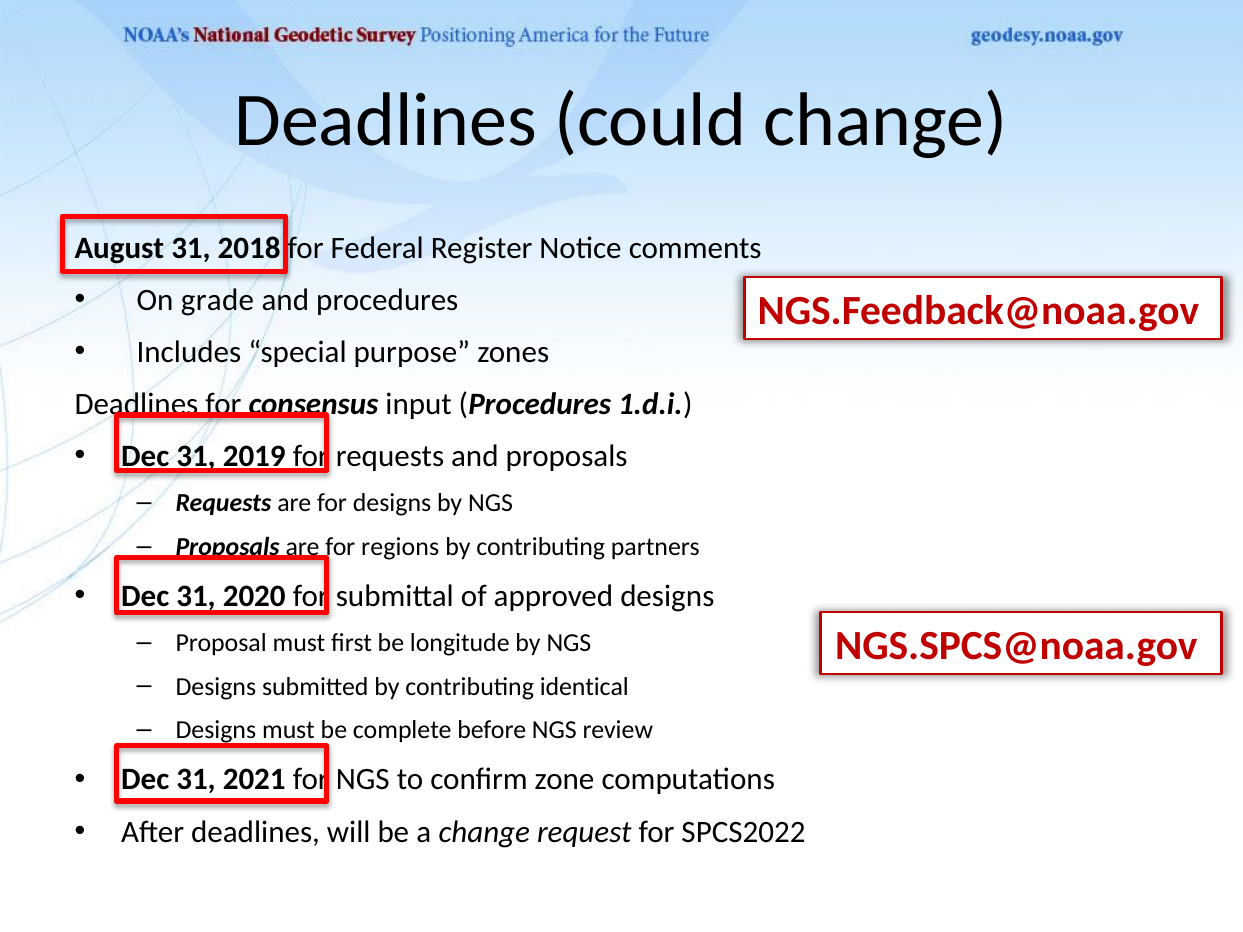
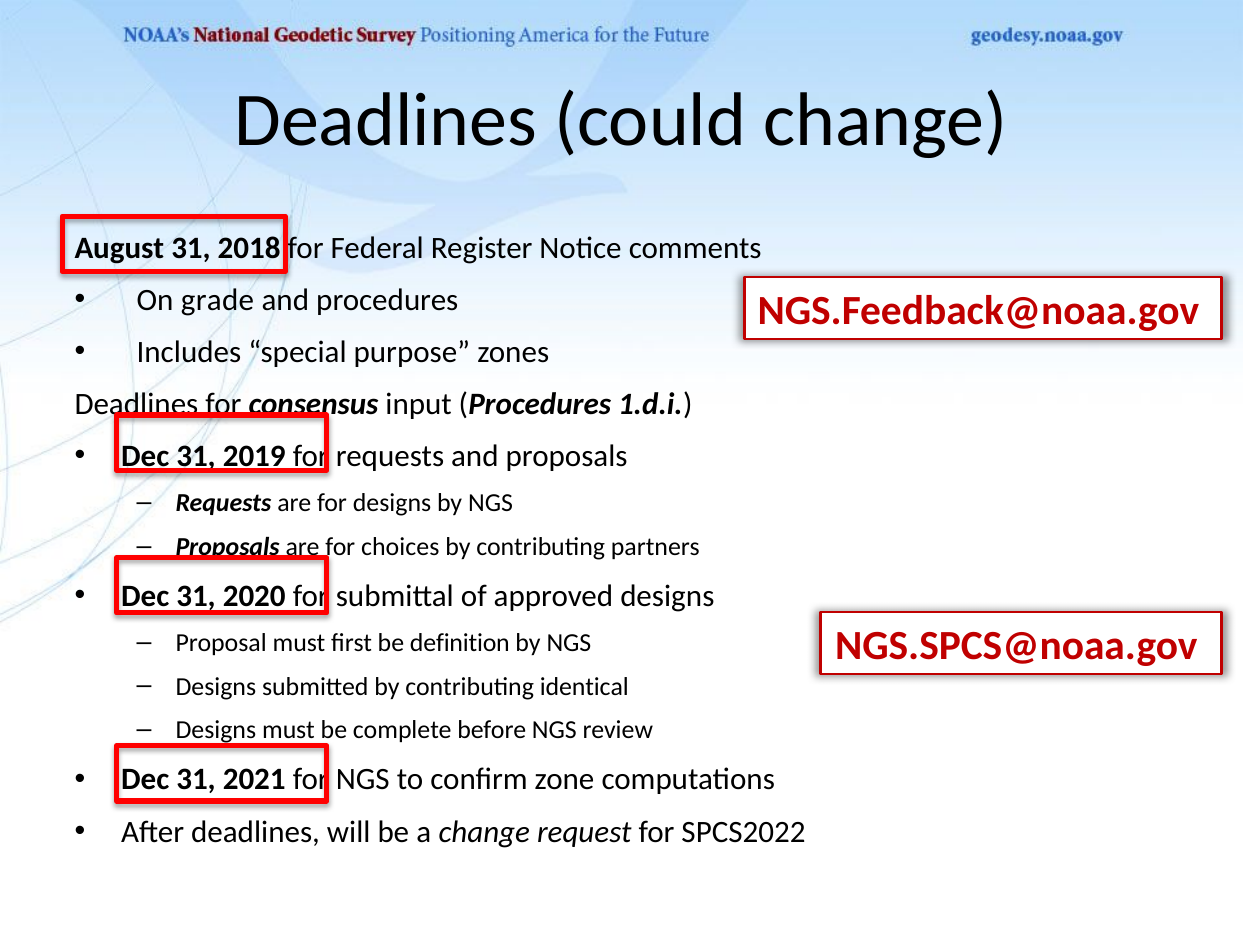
regions: regions -> choices
longitude: longitude -> definition
